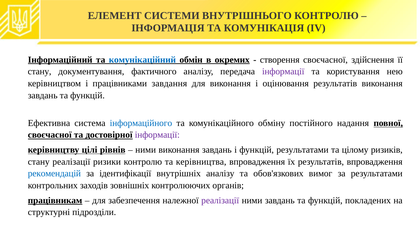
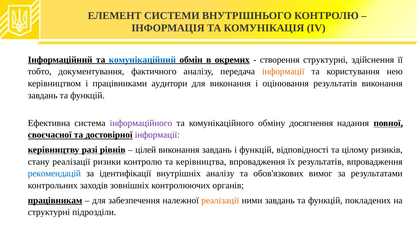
створення своєчасної: своєчасної -> структурні
стану at (40, 72): стану -> тобто
інформації at (283, 72) colour: purple -> orange
завдання: завдання -> аудитори
інформаційного colour: blue -> purple
постійного: постійного -> досягнення
цілі: цілі -> разі
ними at (146, 150): ними -> цілей
функцій результатами: результатами -> відповідності
реалізації at (220, 201) colour: purple -> orange
